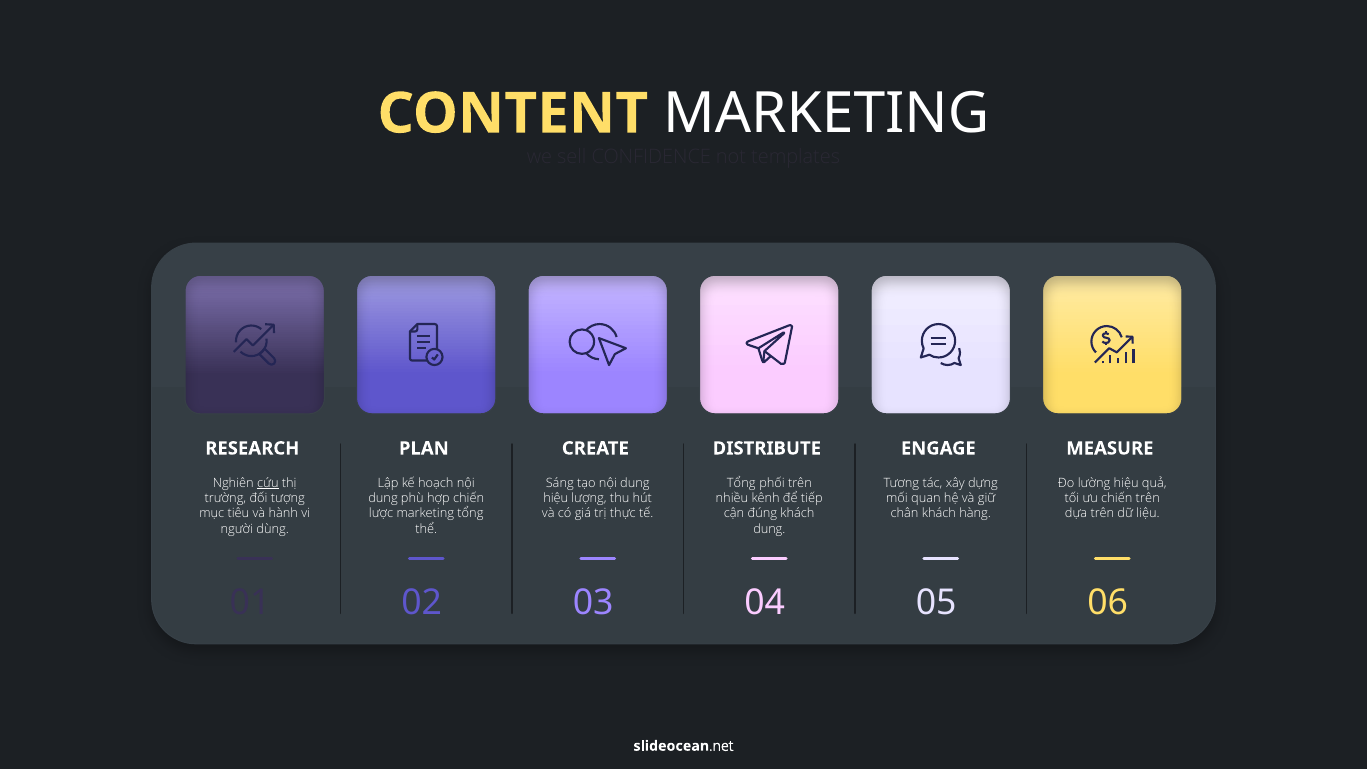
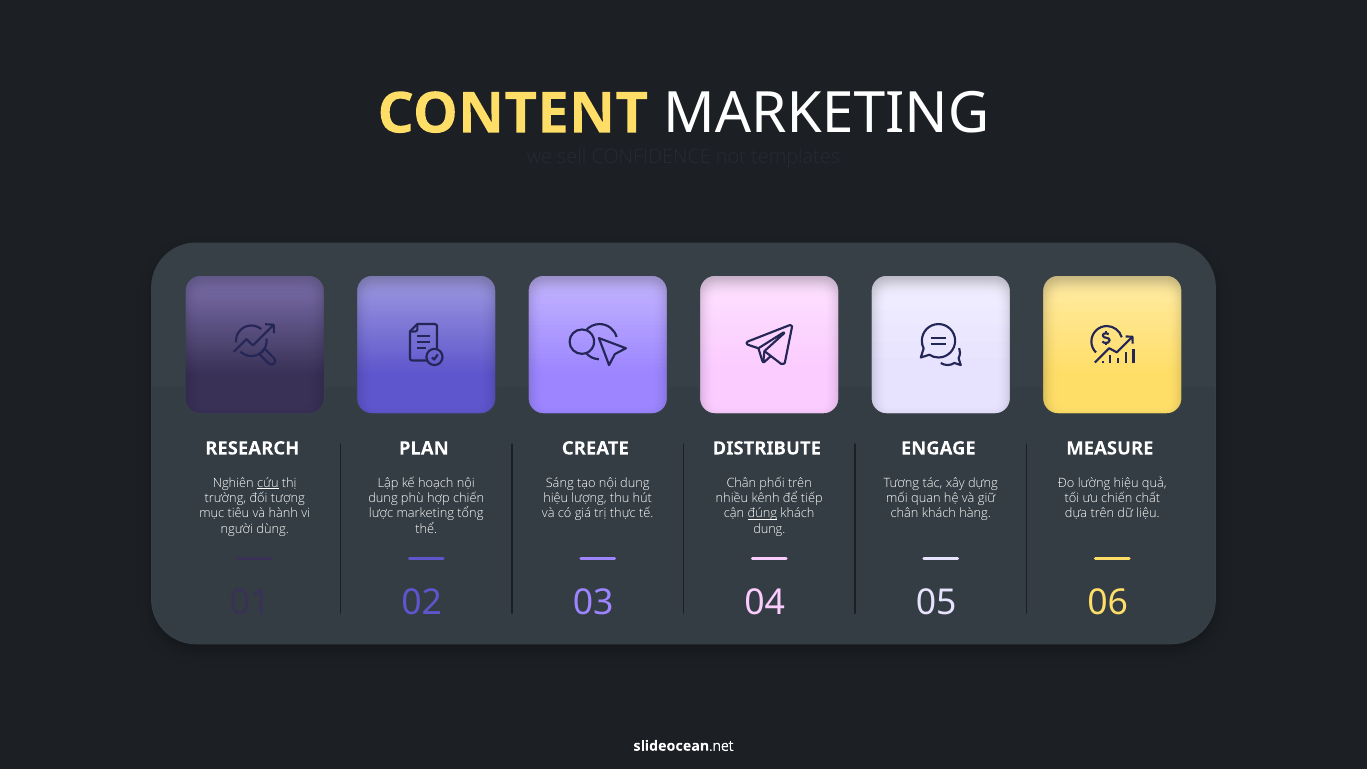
Tổng at (741, 483): Tổng -> Chân
chiến trên: trên -> chất
đúng underline: none -> present
